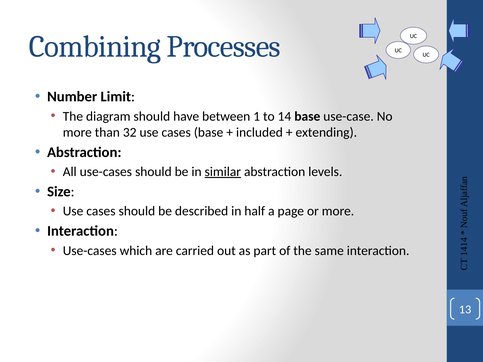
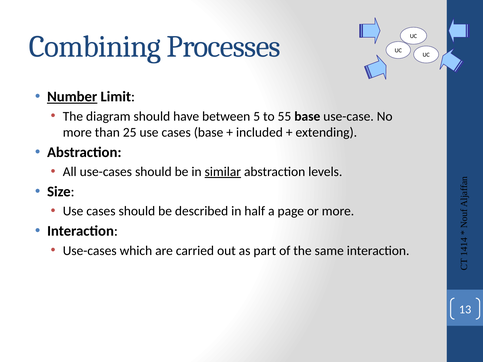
Number underline: none -> present
between 1: 1 -> 5
14: 14 -> 55
32: 32 -> 25
